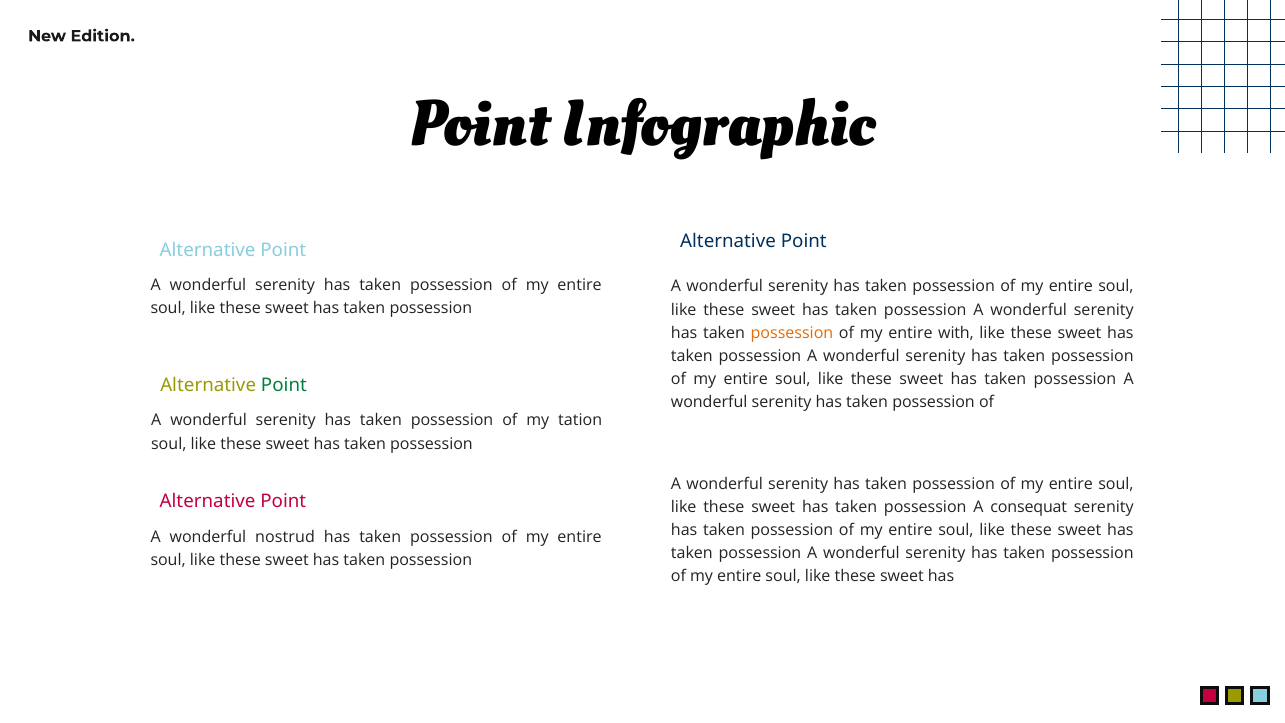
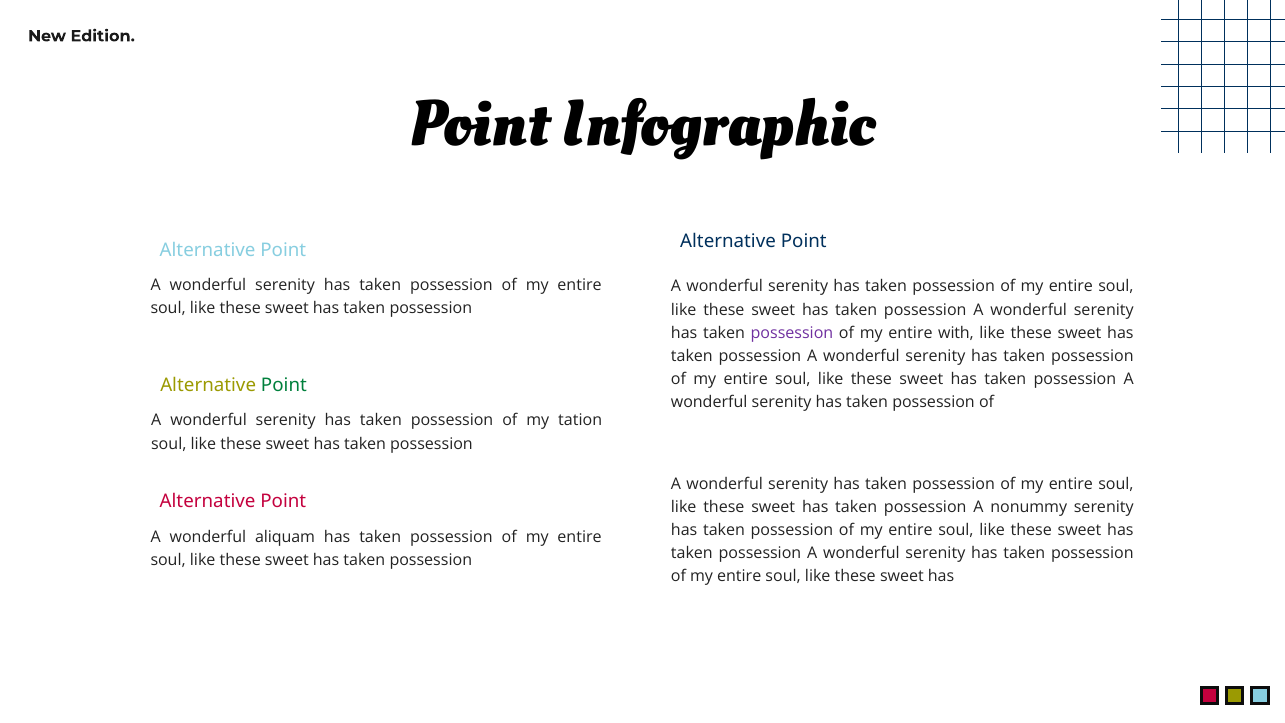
possession at (792, 333) colour: orange -> purple
consequat: consequat -> nonummy
nostrud: nostrud -> aliquam
